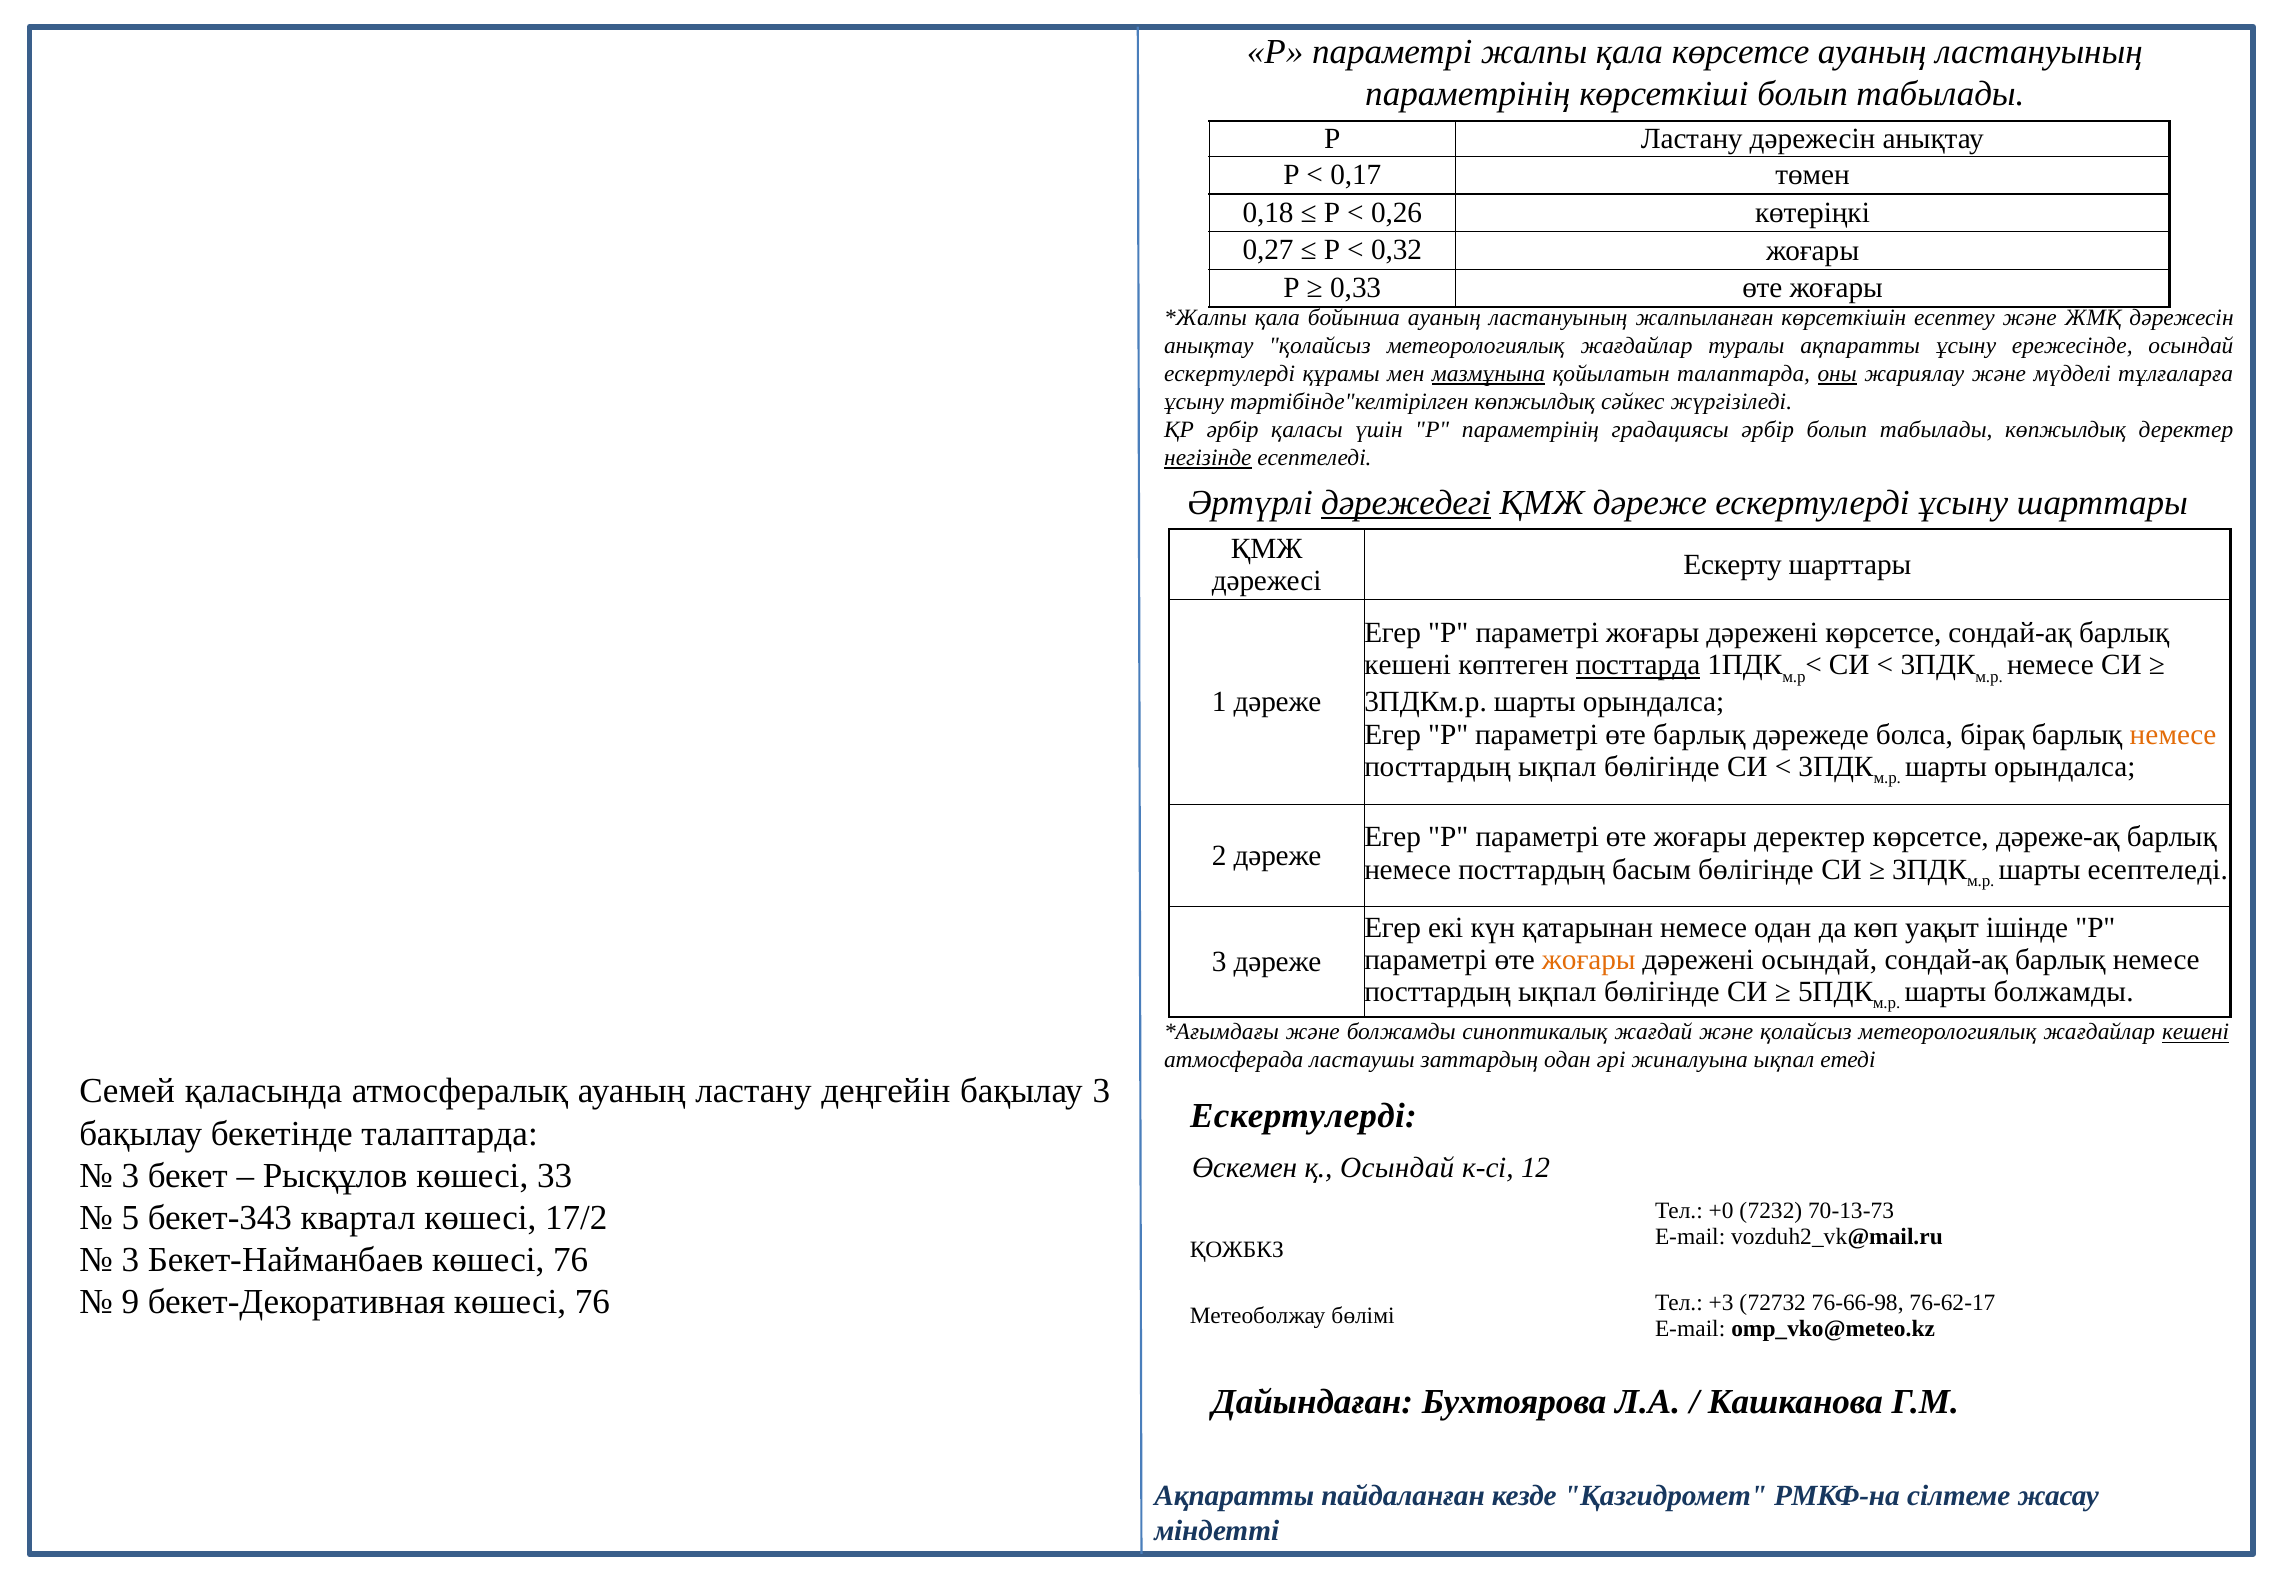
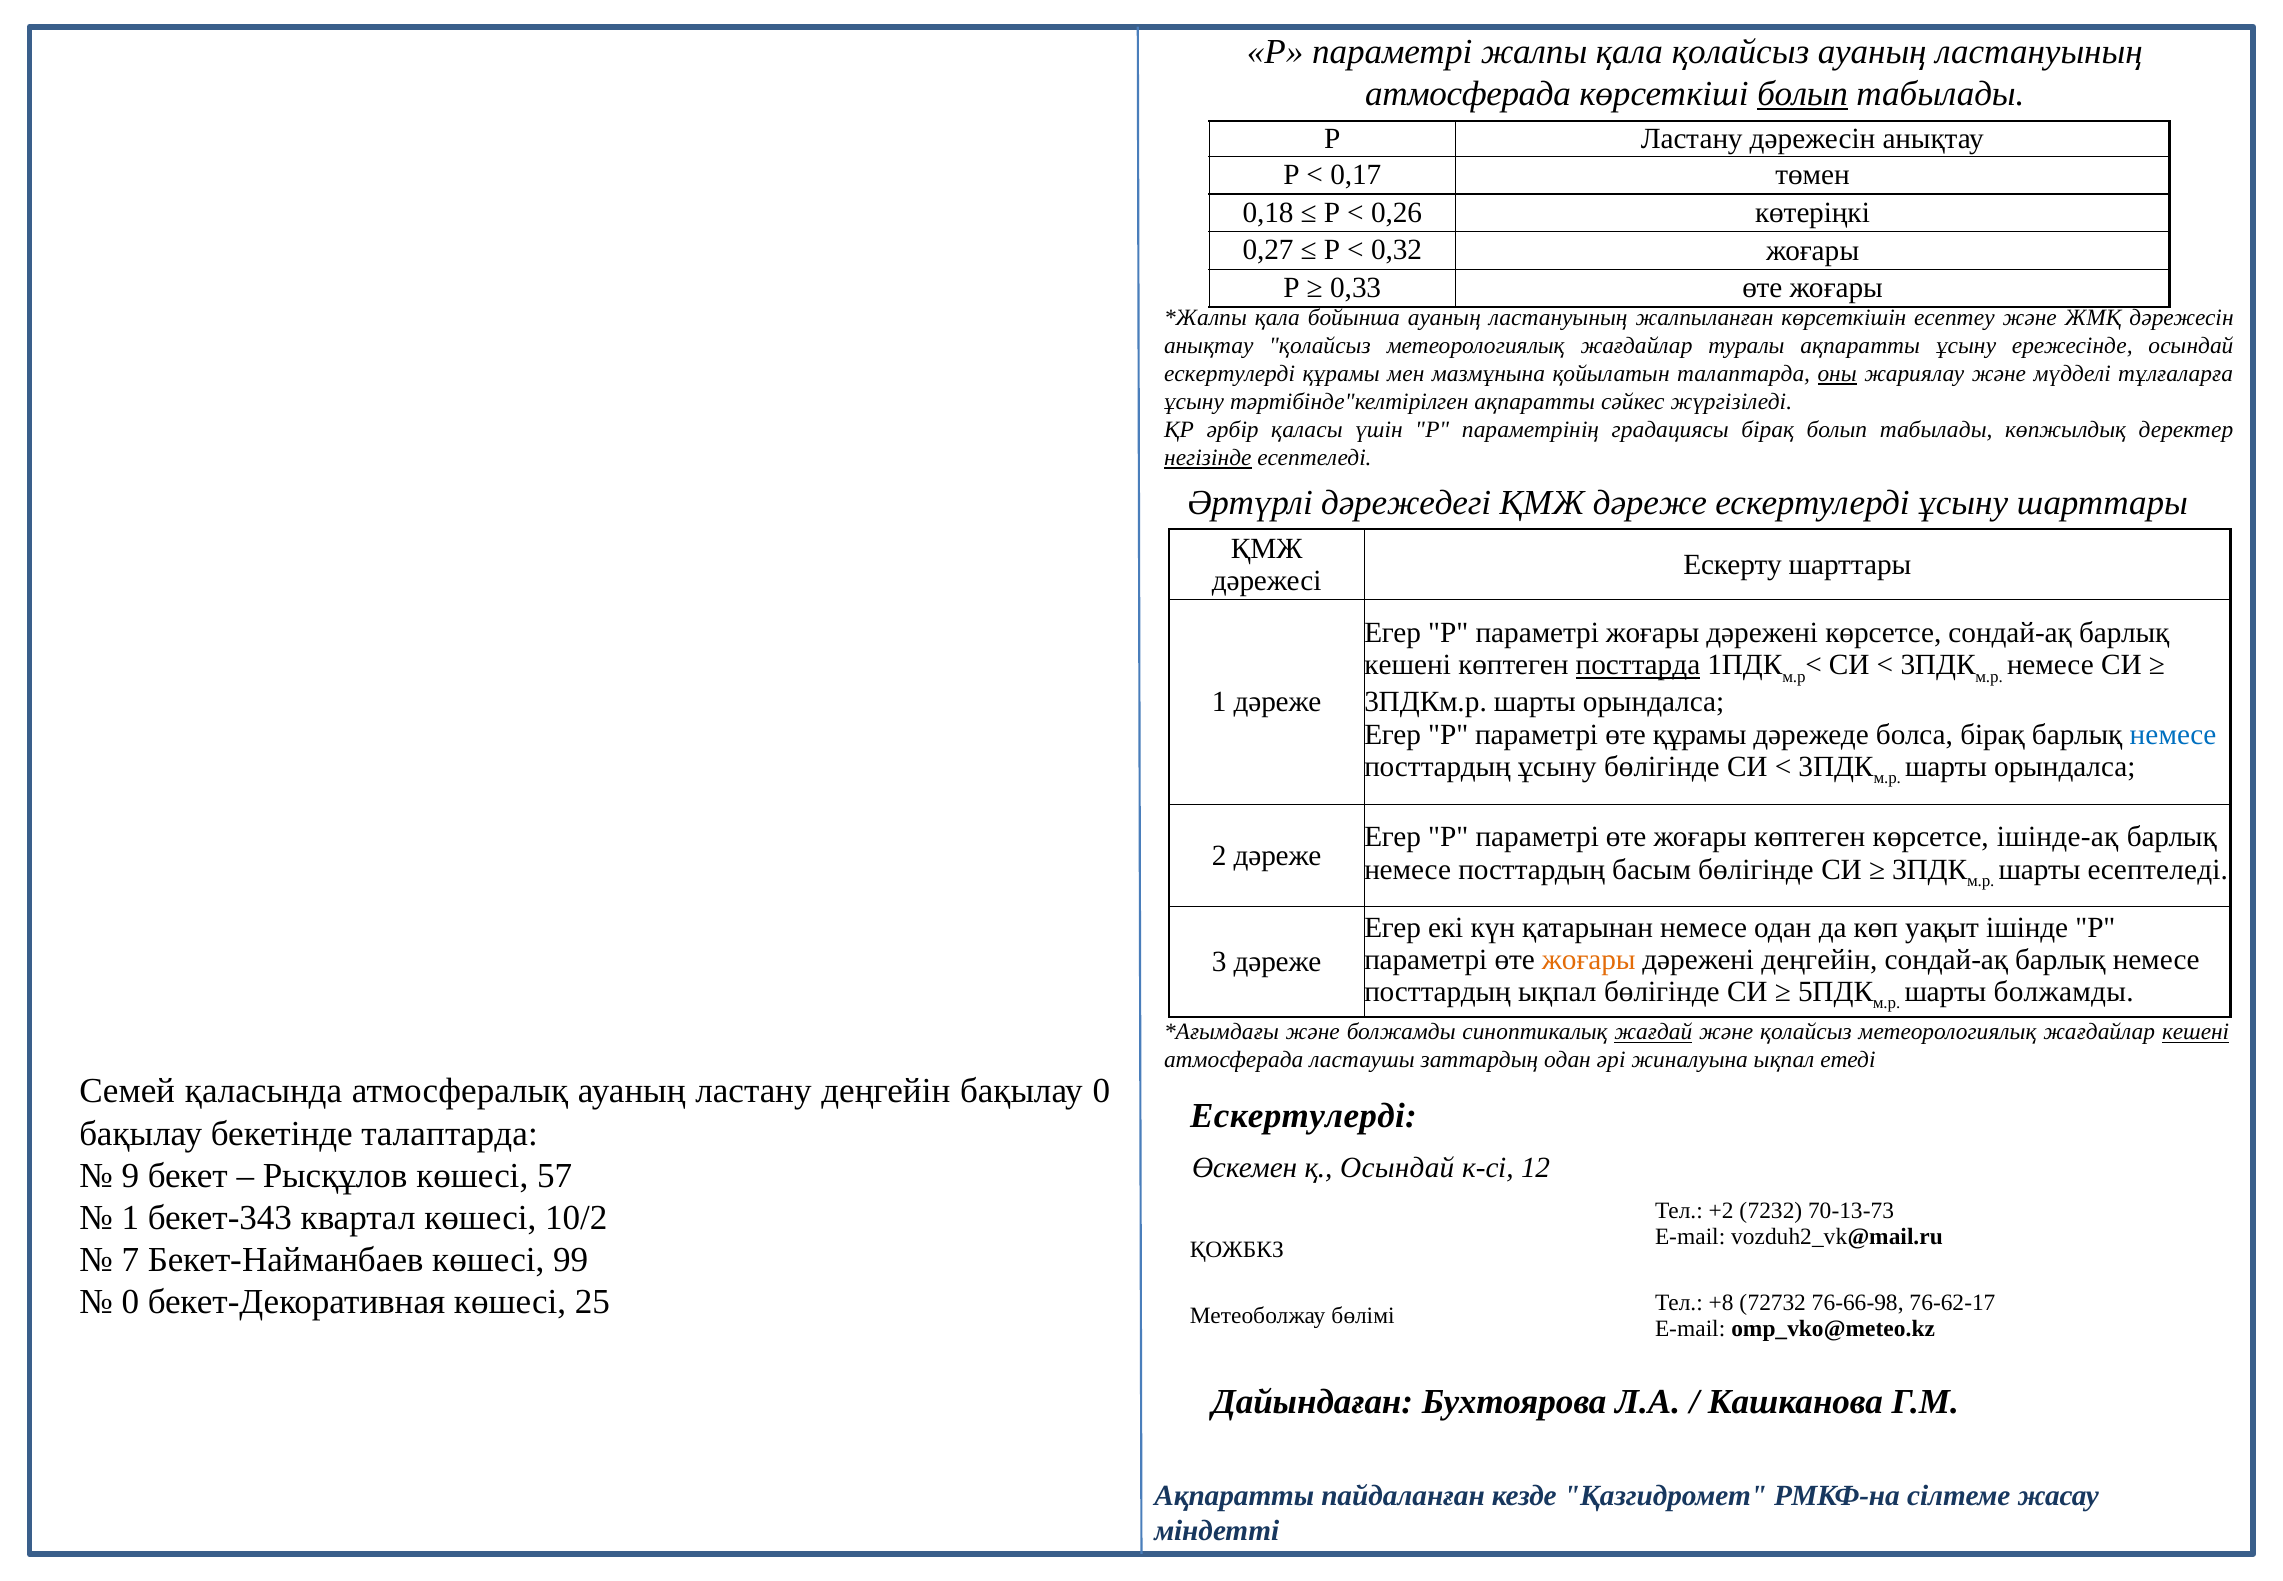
қала көрсетсе: көрсетсе -> қолайсыз
параметрінің at (1468, 94): параметрінің -> атмосферада
болып at (1803, 94) underline: none -> present
мазмұнына underline: present -> none
тәртібінде"келтірілген көпжылдық: көпжылдық -> ақпаратты
градациясы әрбір: әрбір -> бірақ
дәрежедегі underline: present -> none
өте барлық: барлық -> құрамы
немесе at (2173, 734) colour: orange -> blue
ықпал at (1557, 766): ықпал -> ұсыну
жоғары деректер: деректер -> көптеген
дәреже-ақ: дәреже-ақ -> ішінде-ақ
дәрежені осындай: осындай -> деңгейін
жағдай underline: none -> present
бақылау 3: 3 -> 0
3 at (130, 1175): 3 -> 9
33: 33 -> 57
+0: +0 -> +2
5 at (130, 1217): 5 -> 1
17/2: 17/2 -> 10/2
3 at (130, 1260): 3 -> 7
Бекет-Найманбаев көшесі 76: 76 -> 99
9 at (130, 1302): 9 -> 0
бекет-Декоративная көшесі 76: 76 -> 25
+3: +3 -> +8
